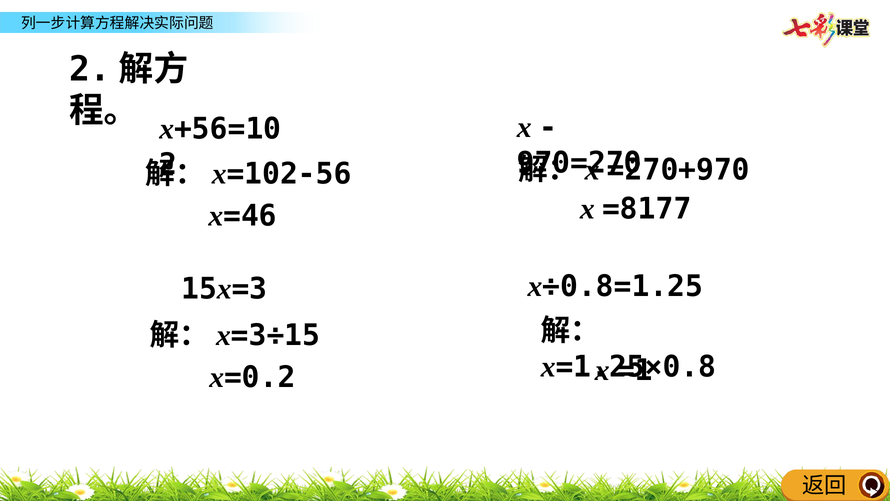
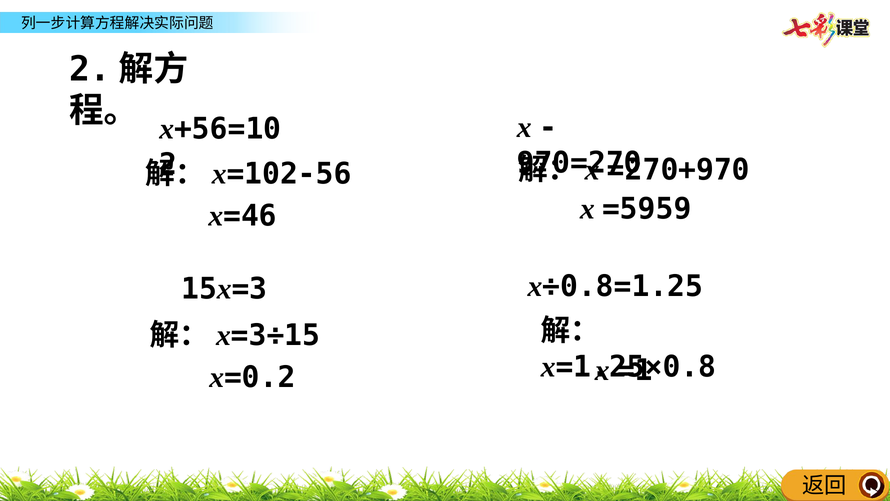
=8177: =8177 -> =5959
